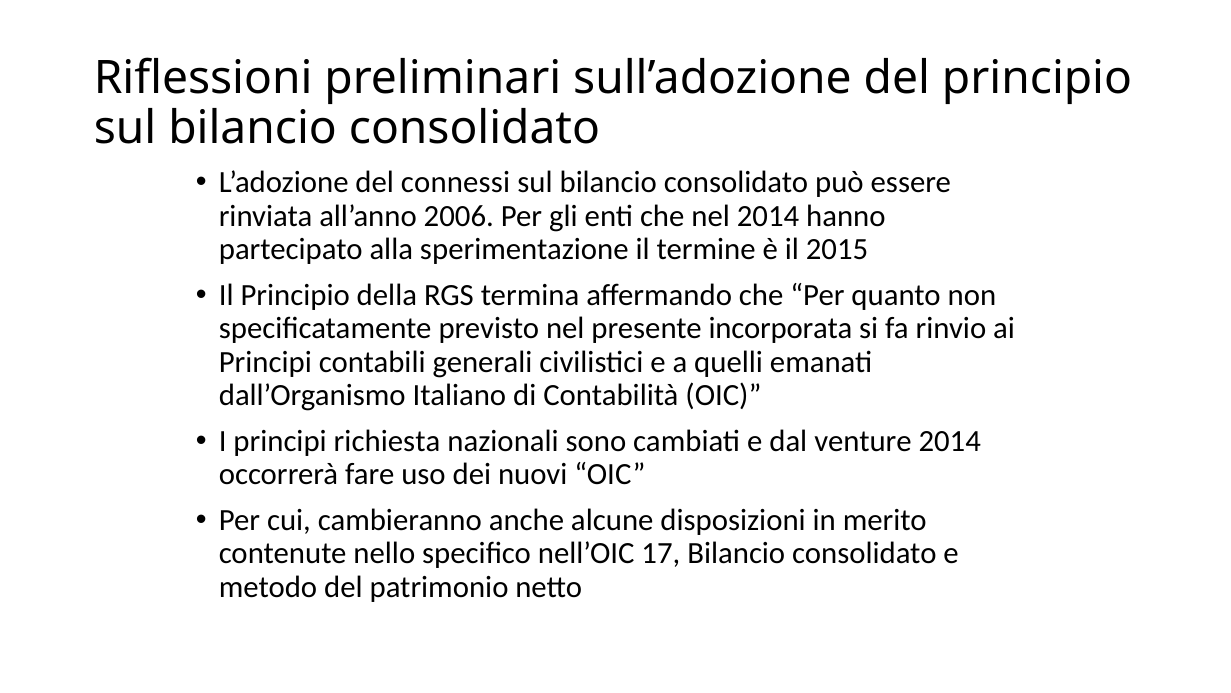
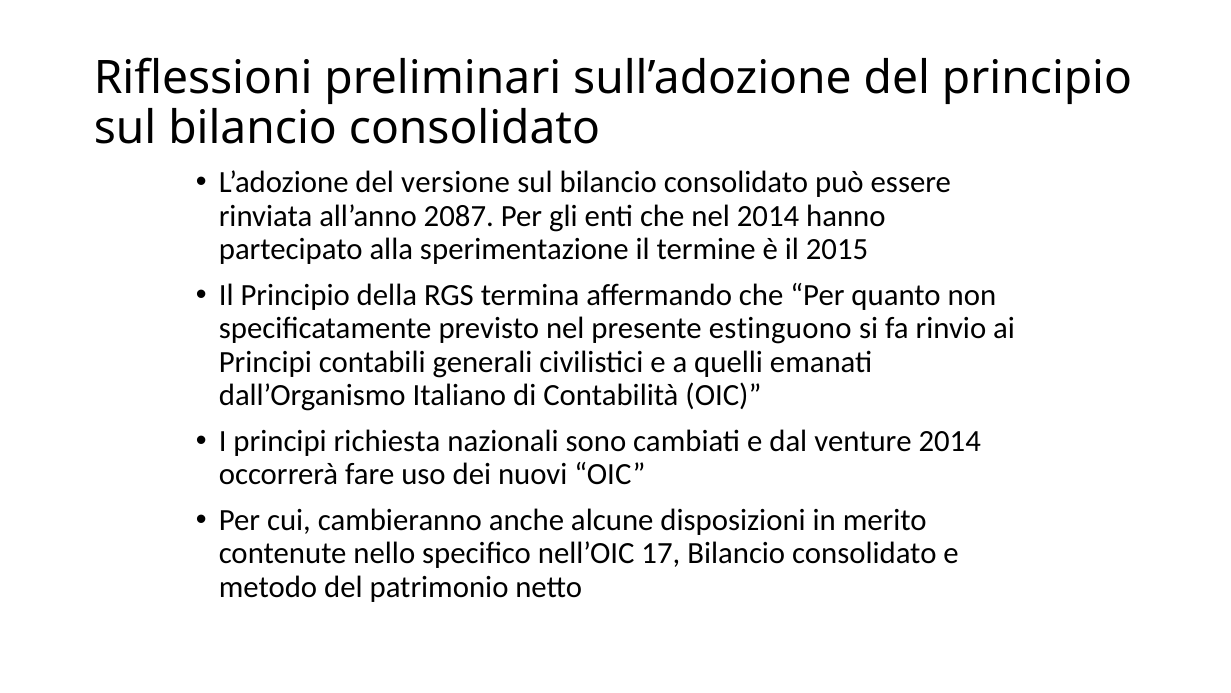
connessi: connessi -> versione
2006: 2006 -> 2087
incorporata: incorporata -> estinguono
